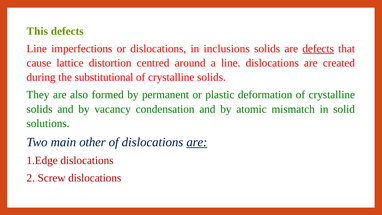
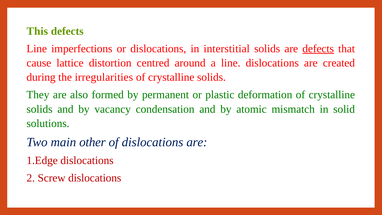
inclusions: inclusions -> interstitial
substitutional: substitutional -> irregularities
are at (197, 142) underline: present -> none
